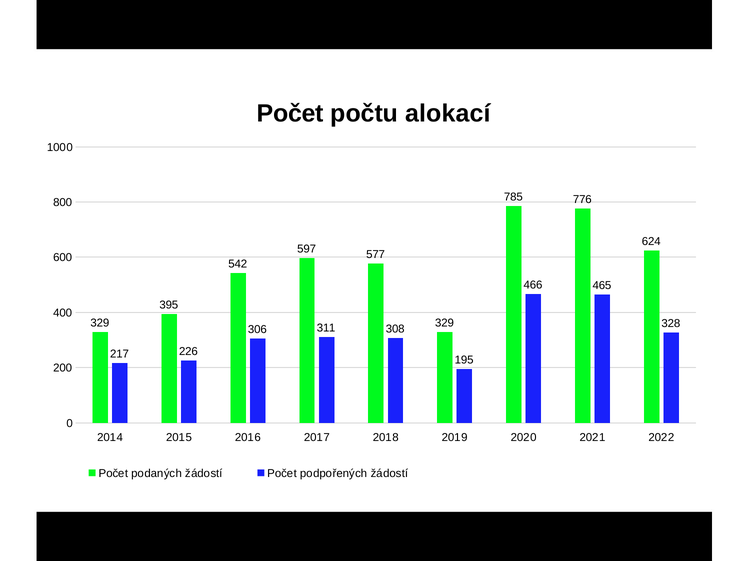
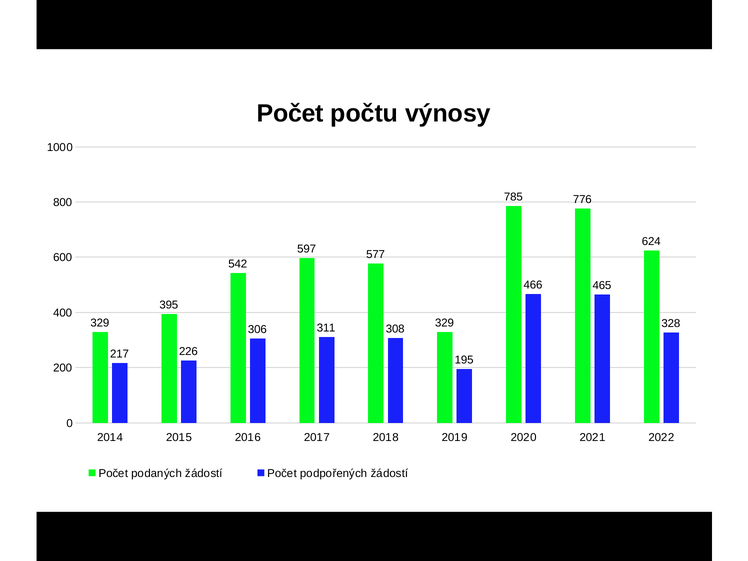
alokací: alokací -> výnosy
